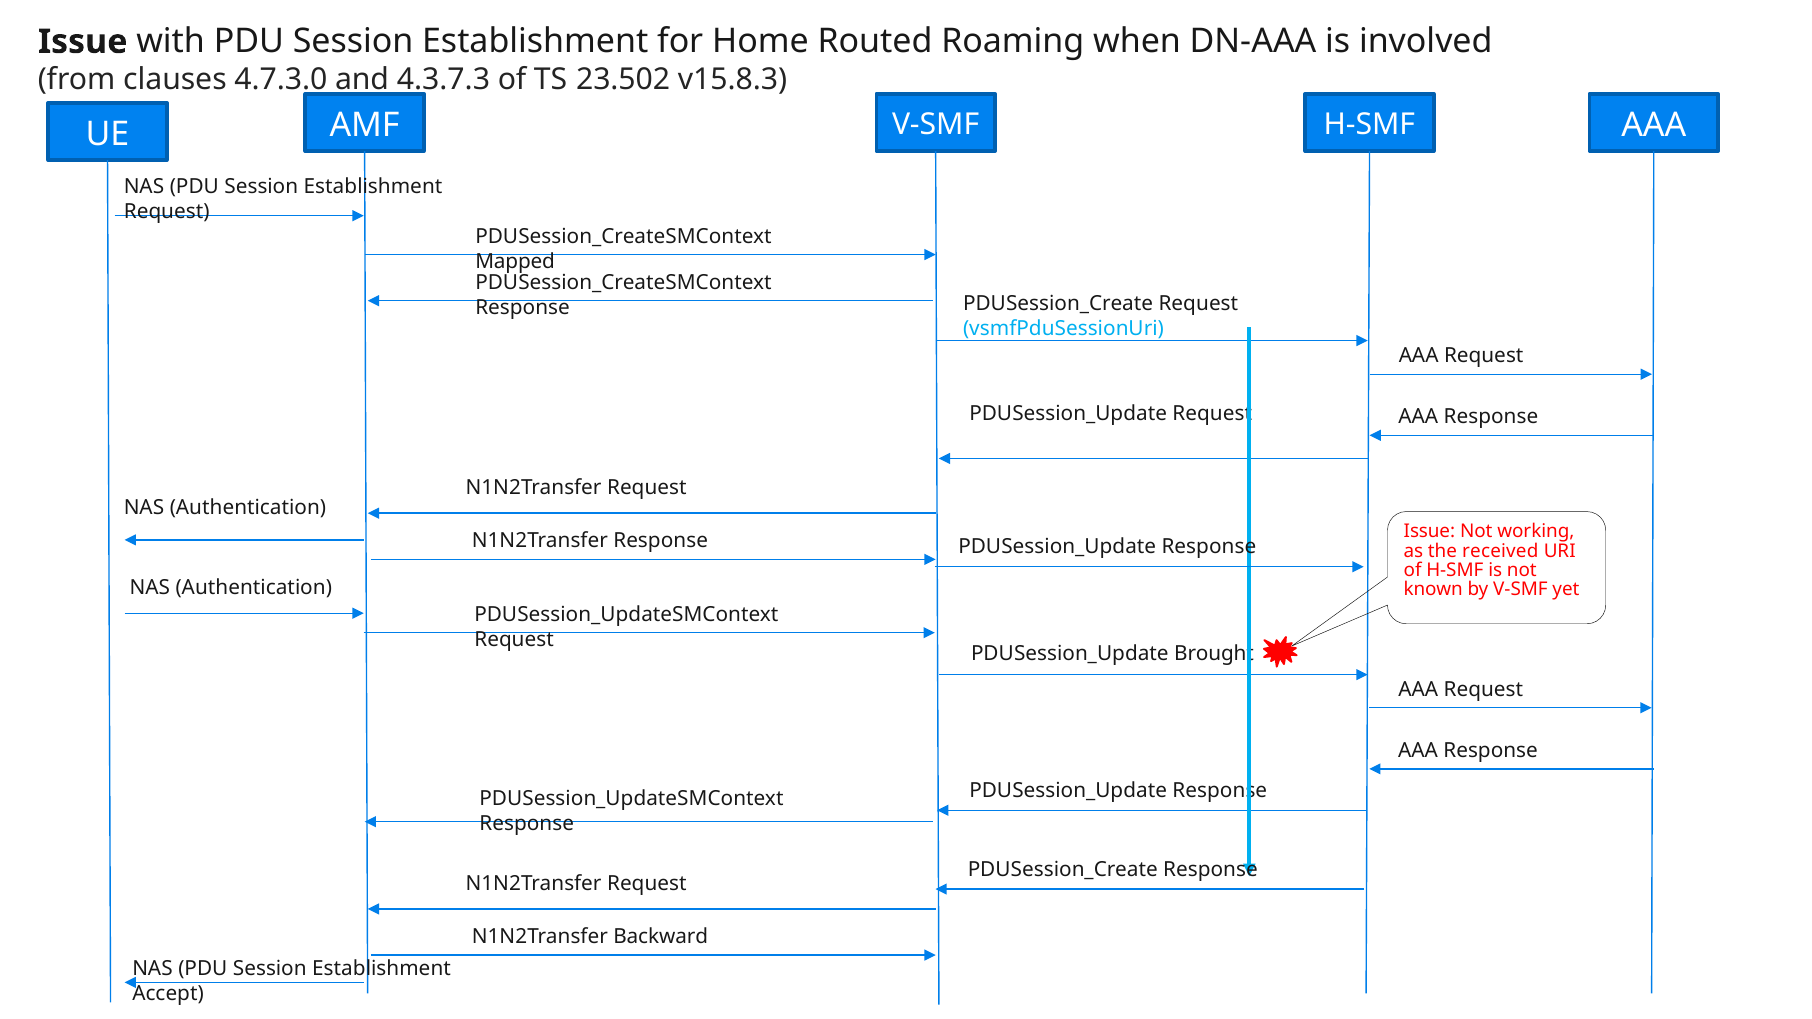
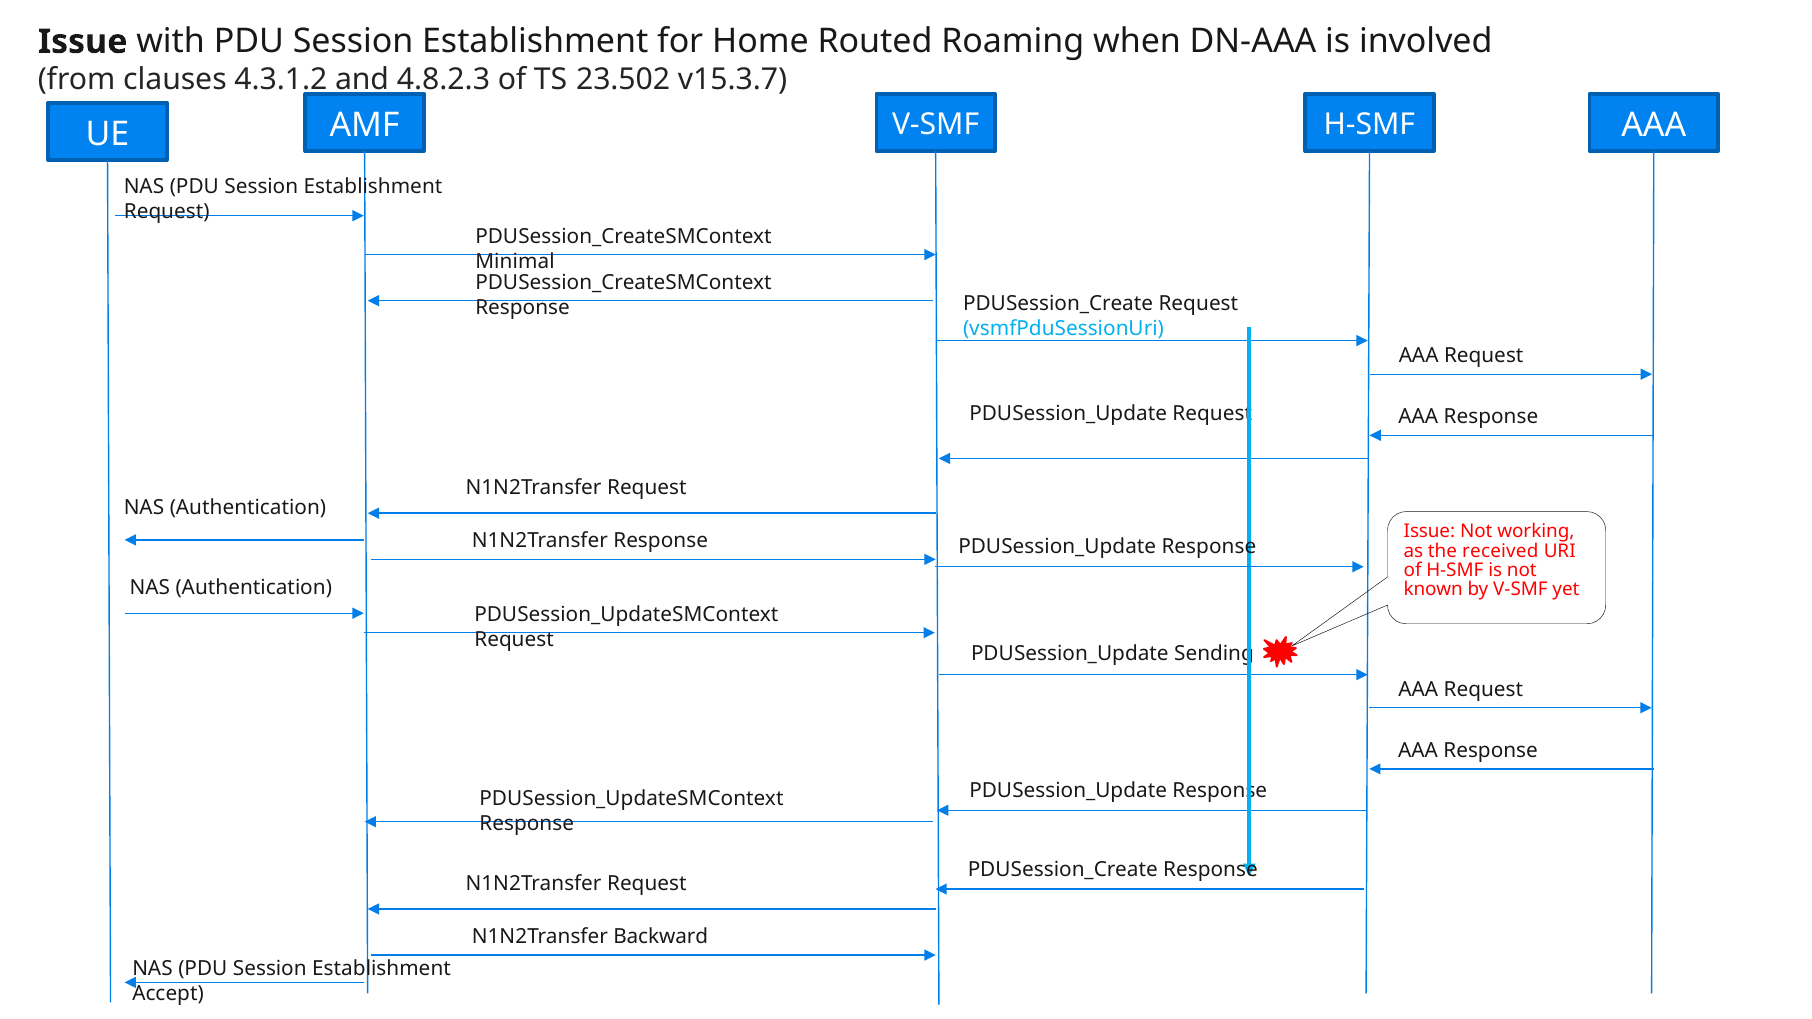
4.7.3.0: 4.7.3.0 -> 4.3.1.2
4.3.7.3: 4.3.7.3 -> 4.8.2.3
v15.8.3: v15.8.3 -> v15.3.7
Mapped: Mapped -> Minimal
Brought: Brought -> Sending
